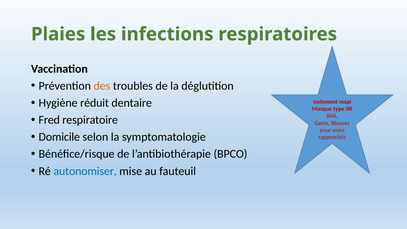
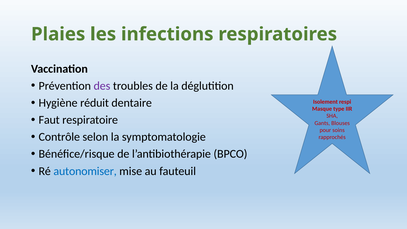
des colour: orange -> purple
Fred: Fred -> Faut
Domicile: Domicile -> Contrôle
